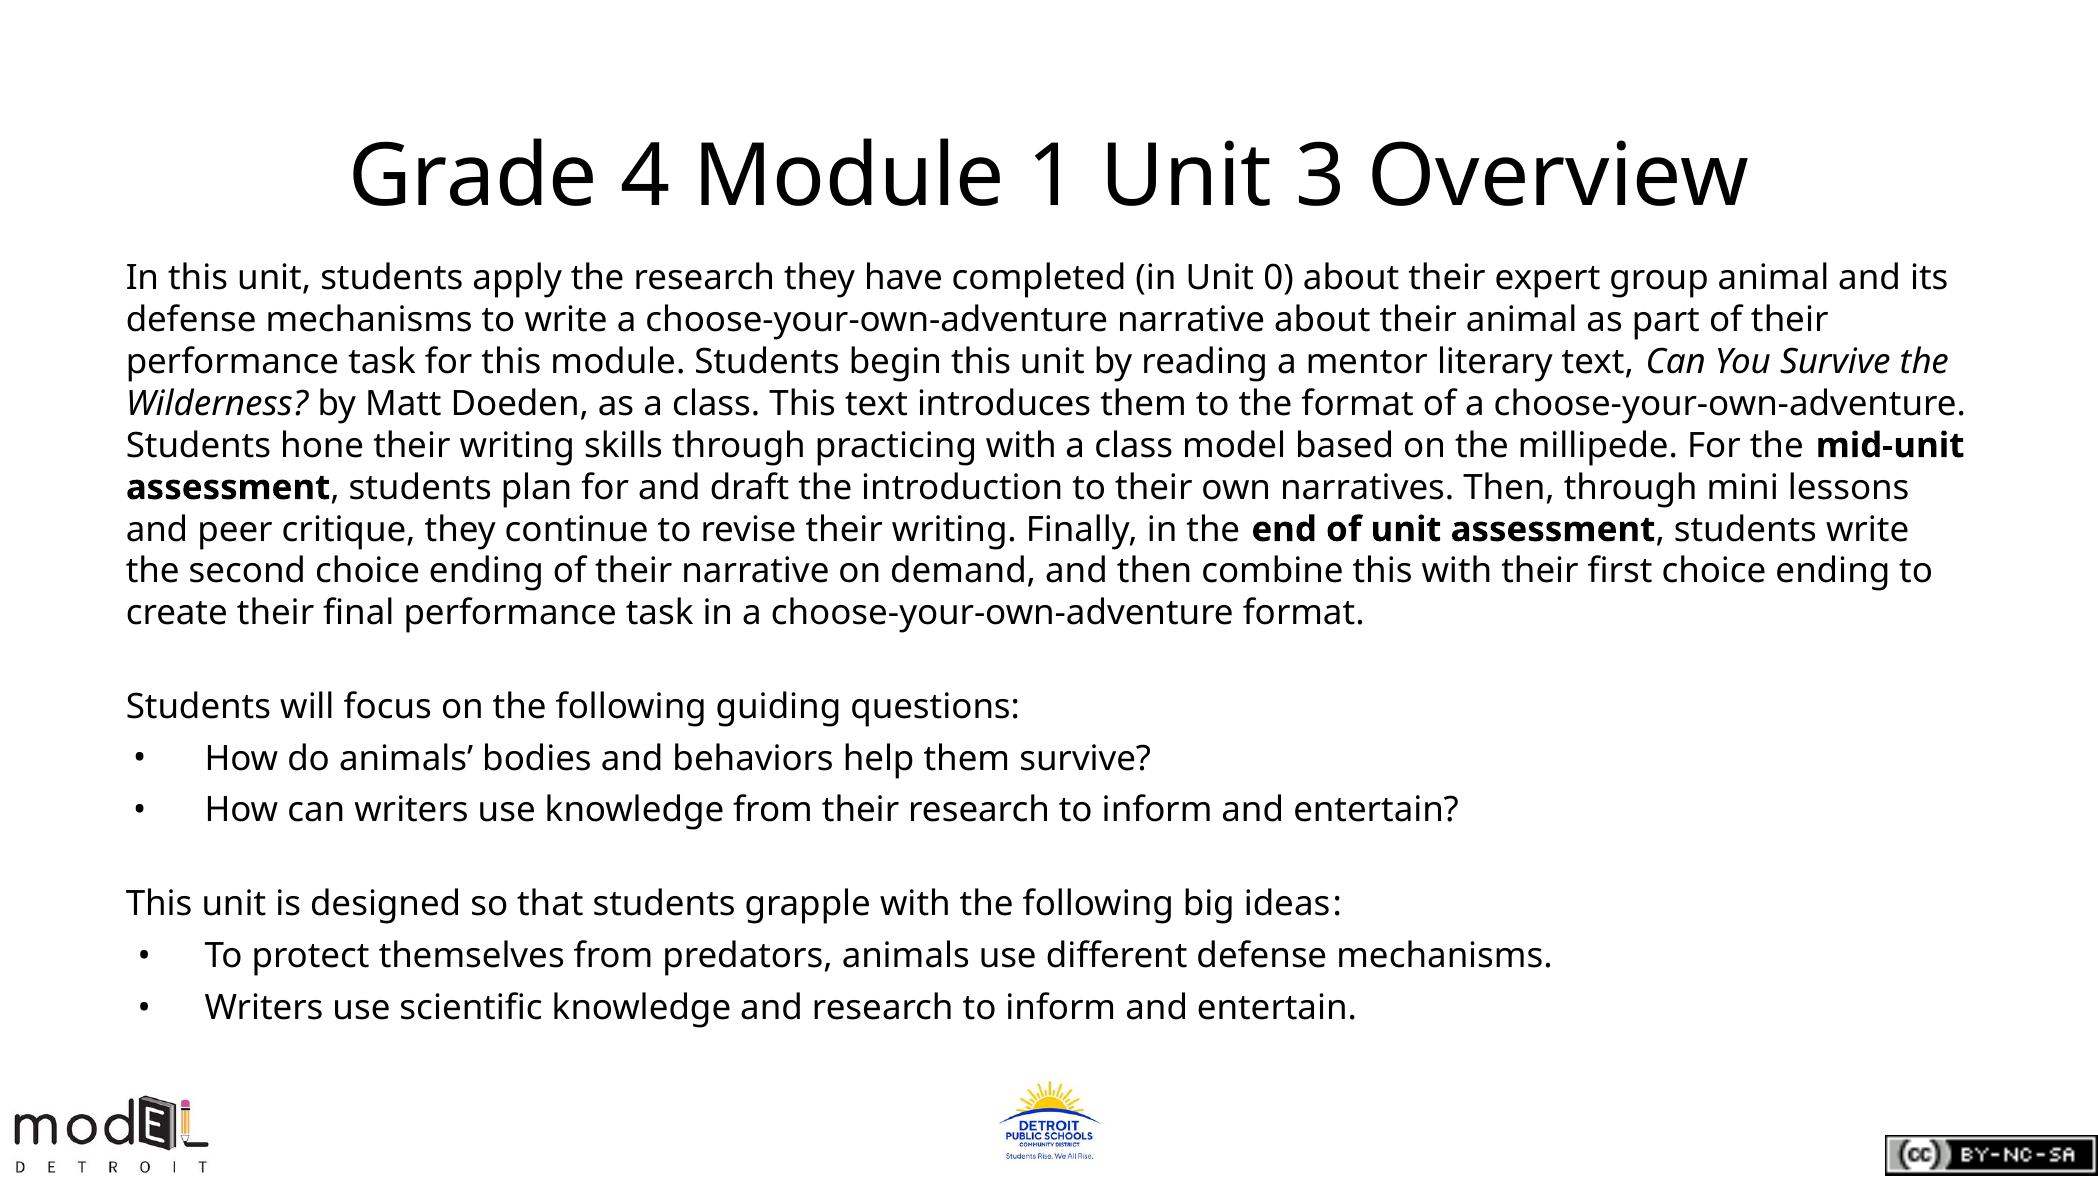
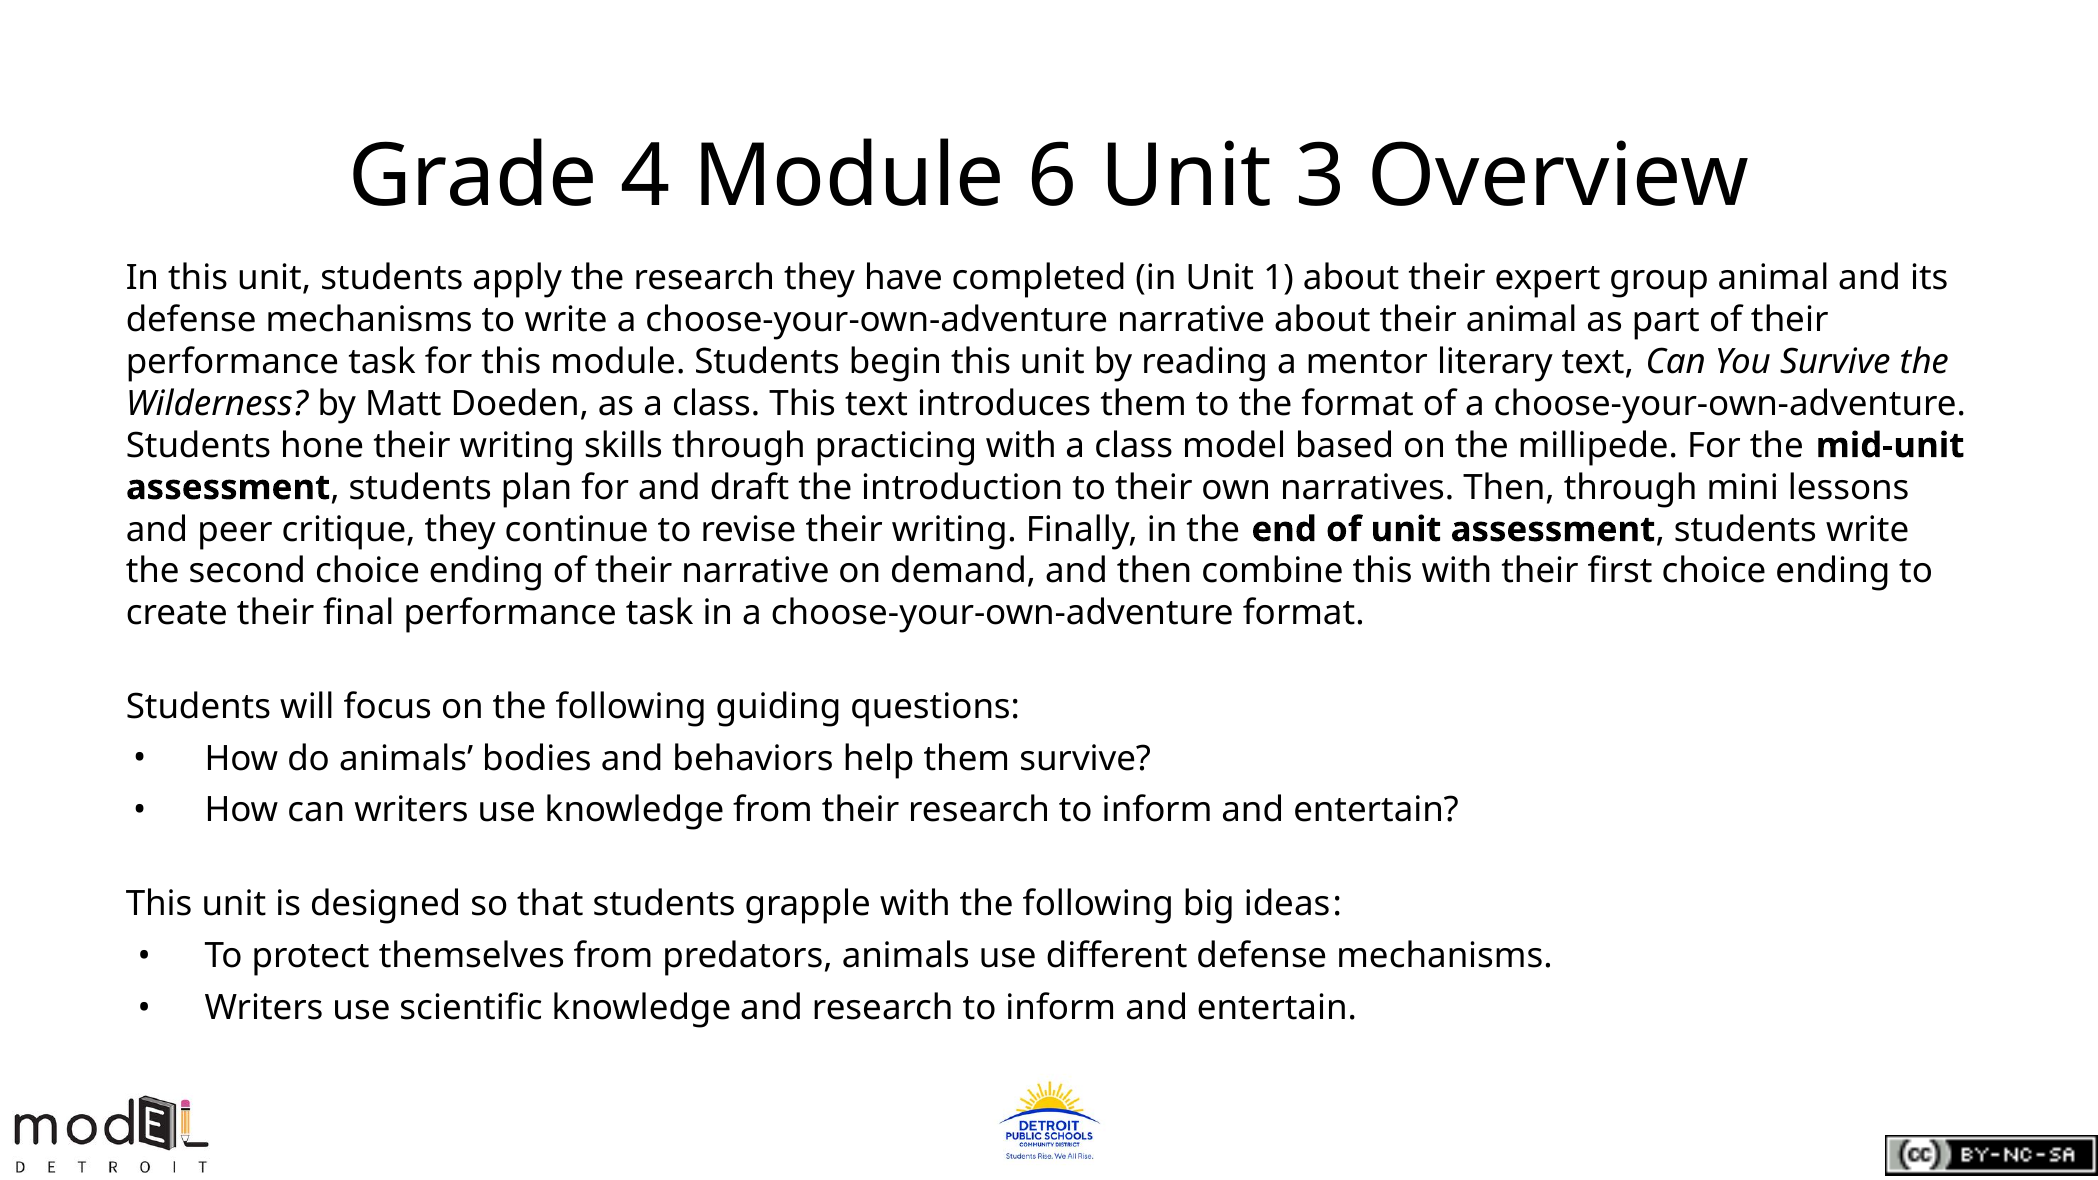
1: 1 -> 6
0: 0 -> 1
